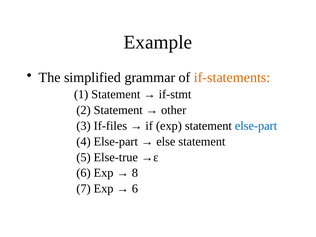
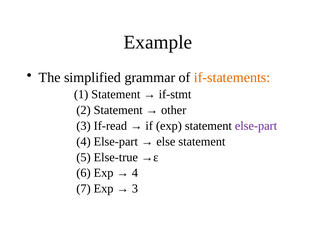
If-files: If-files -> If-read
else-part at (256, 126) colour: blue -> purple
8 at (135, 173): 8 -> 4
6 at (135, 189): 6 -> 3
